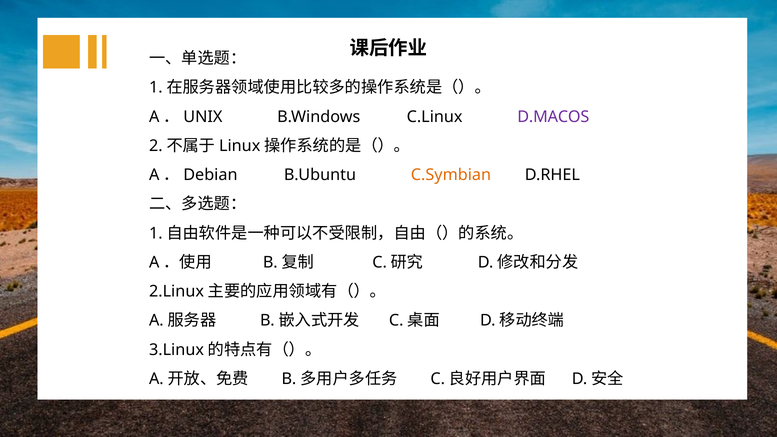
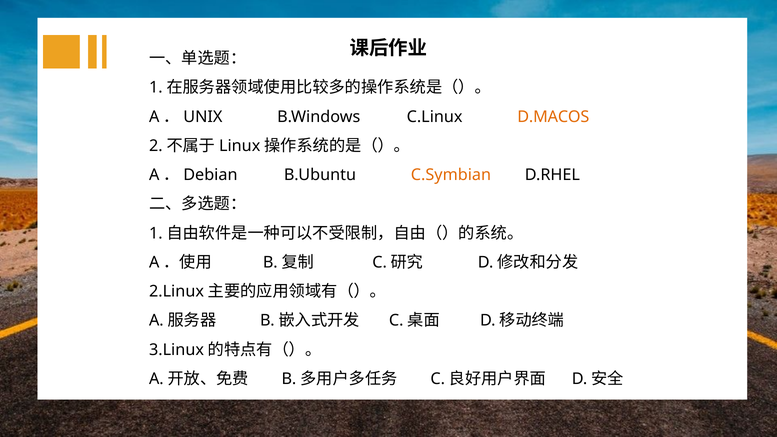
D.MACOS colour: purple -> orange
